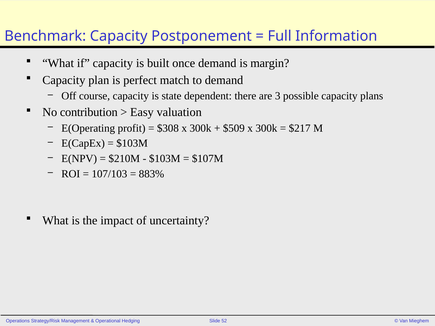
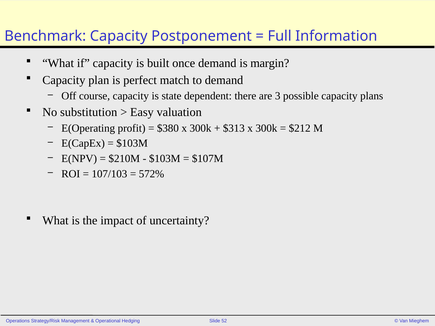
contribution: contribution -> substitution
$308: $308 -> $380
$509: $509 -> $313
$217: $217 -> $212
883%: 883% -> 572%
